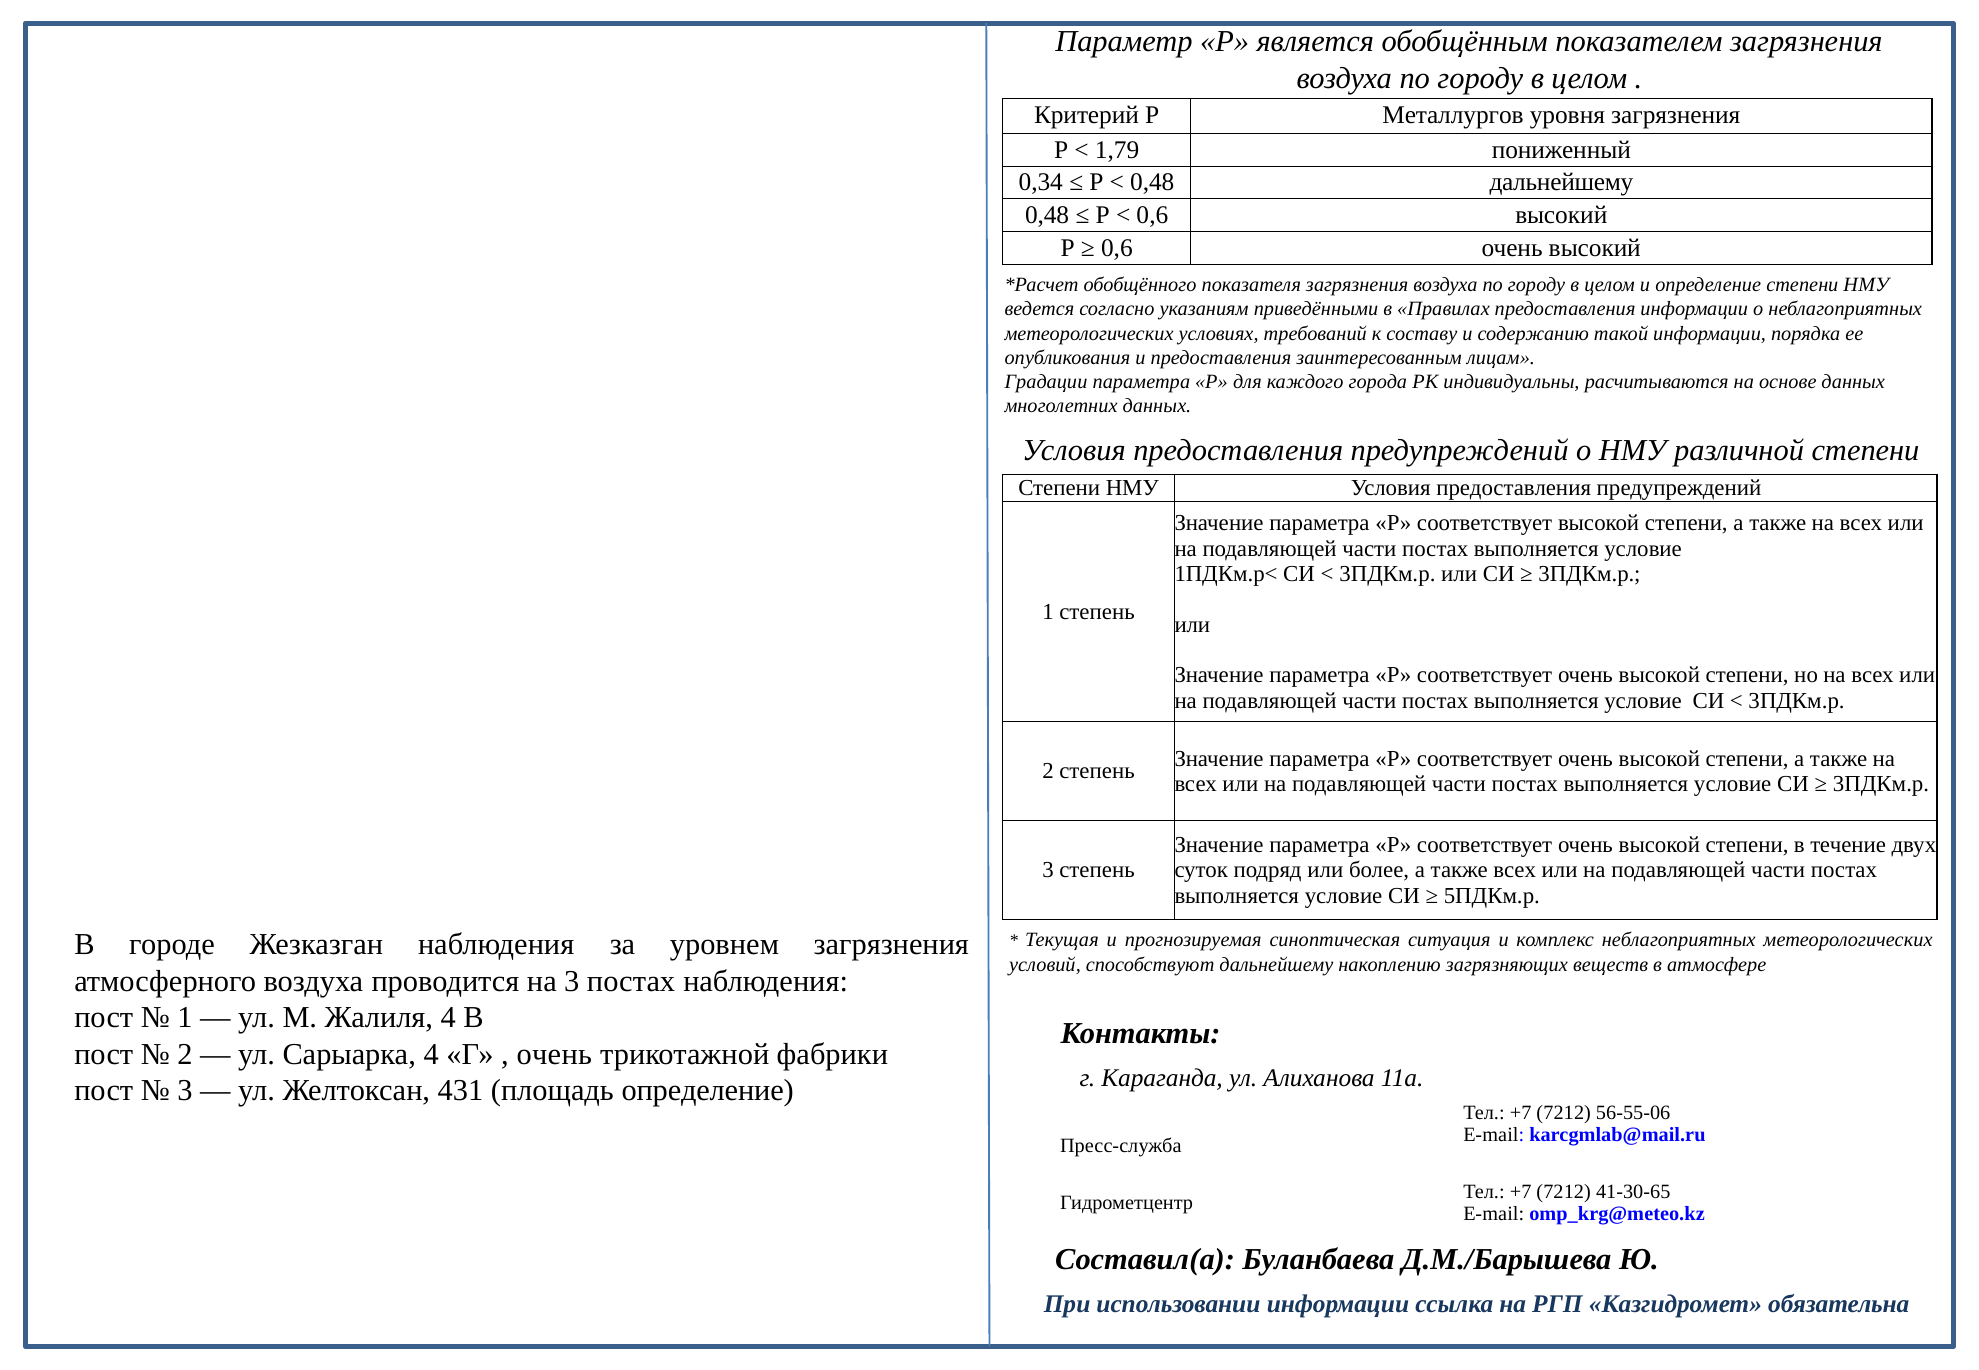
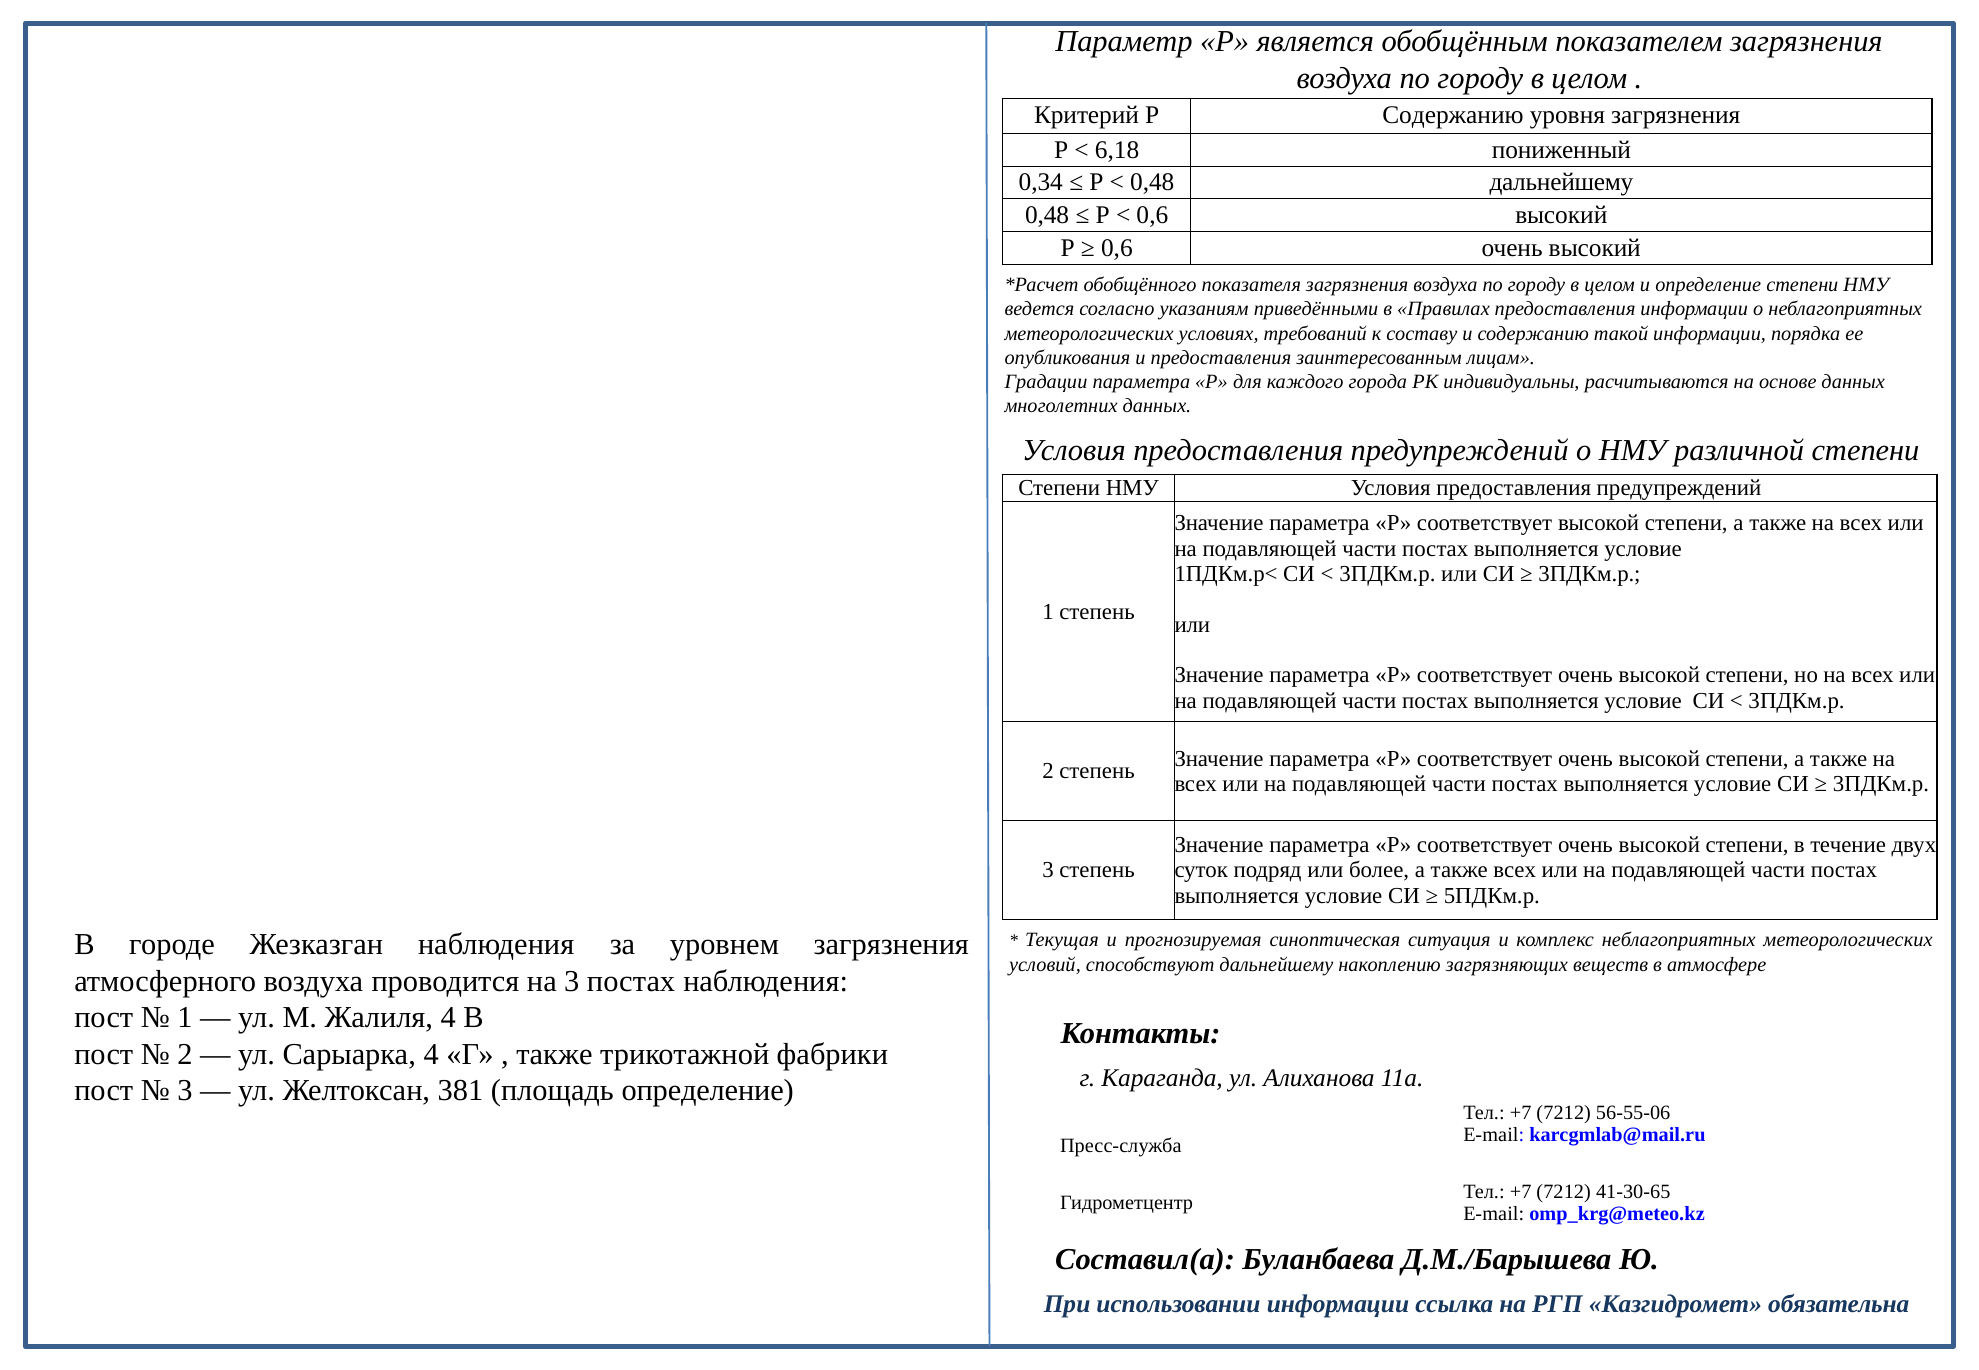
Р Металлургов: Металлургов -> Содержанию
1,79: 1,79 -> 6,18
очень at (554, 1054): очень -> также
431: 431 -> 381
